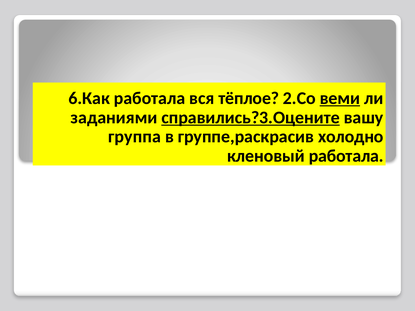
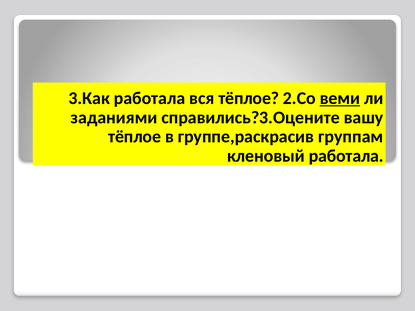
6.Как: 6.Как -> 3.Как
справились?3.Оцените underline: present -> none
группа at (135, 137): группа -> тёплое
холодно: холодно -> группам
